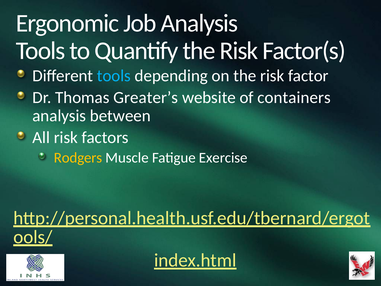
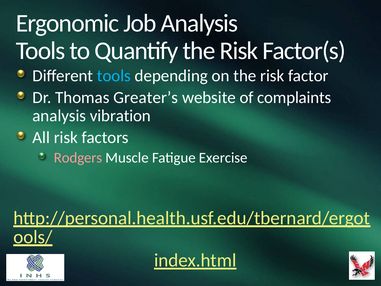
containers: containers -> complaints
between: between -> vibration
Rodgers colour: yellow -> pink
